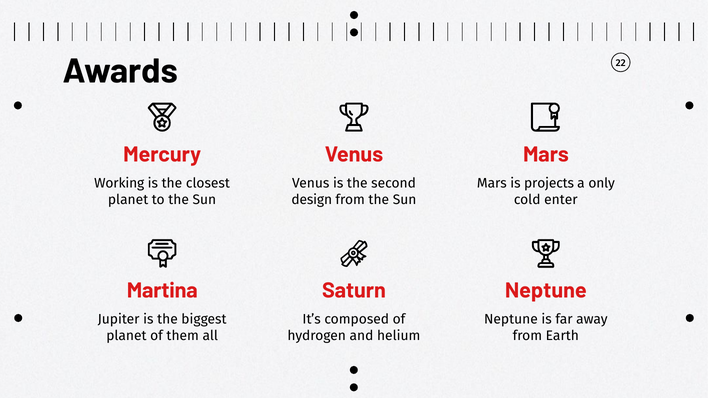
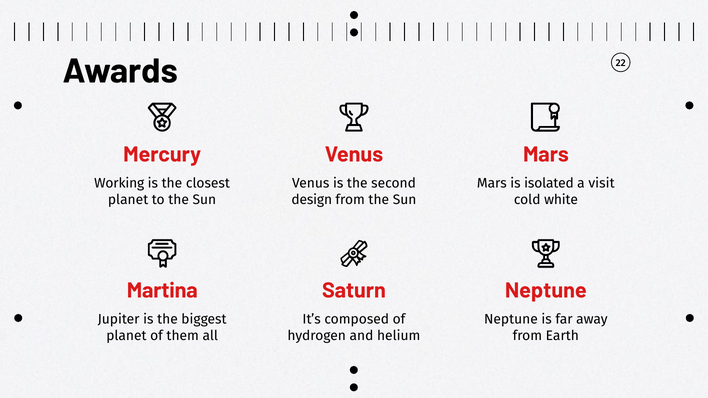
projects: projects -> isolated
only: only -> visit
enter: enter -> white
